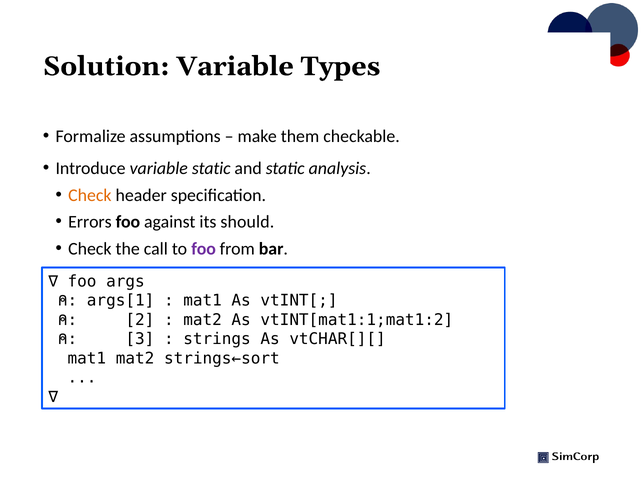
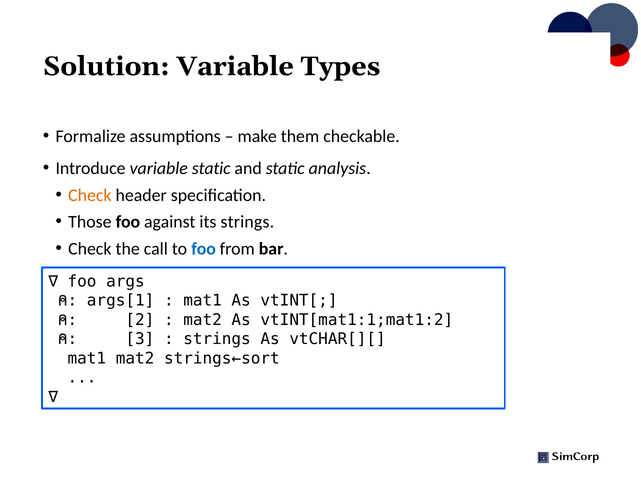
Errors: Errors -> Those
its should: should -> strings
foo at (204, 249) colour: purple -> blue
